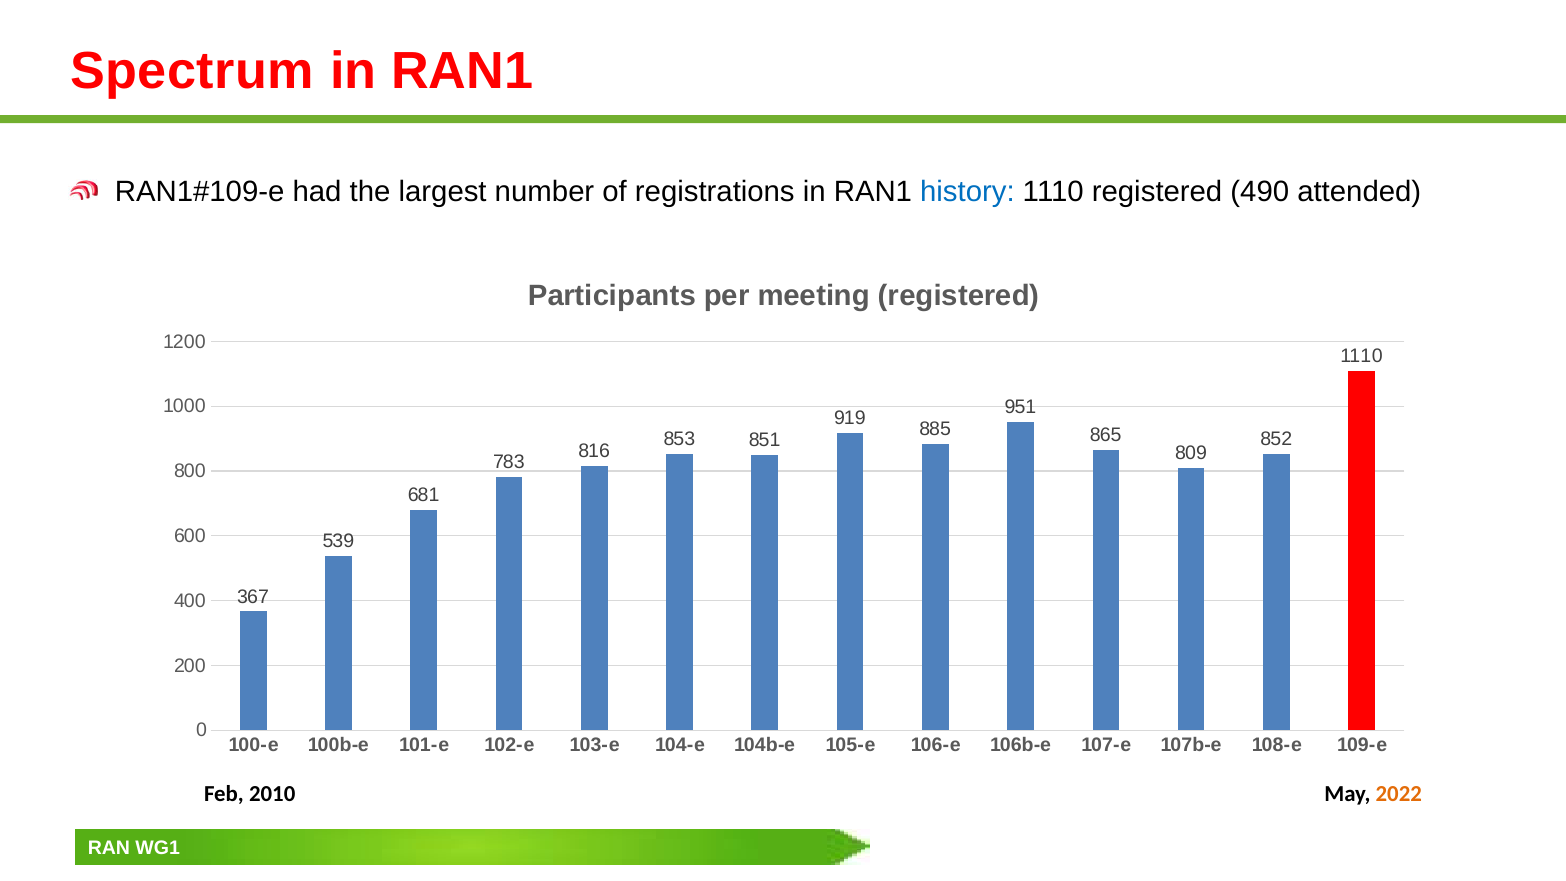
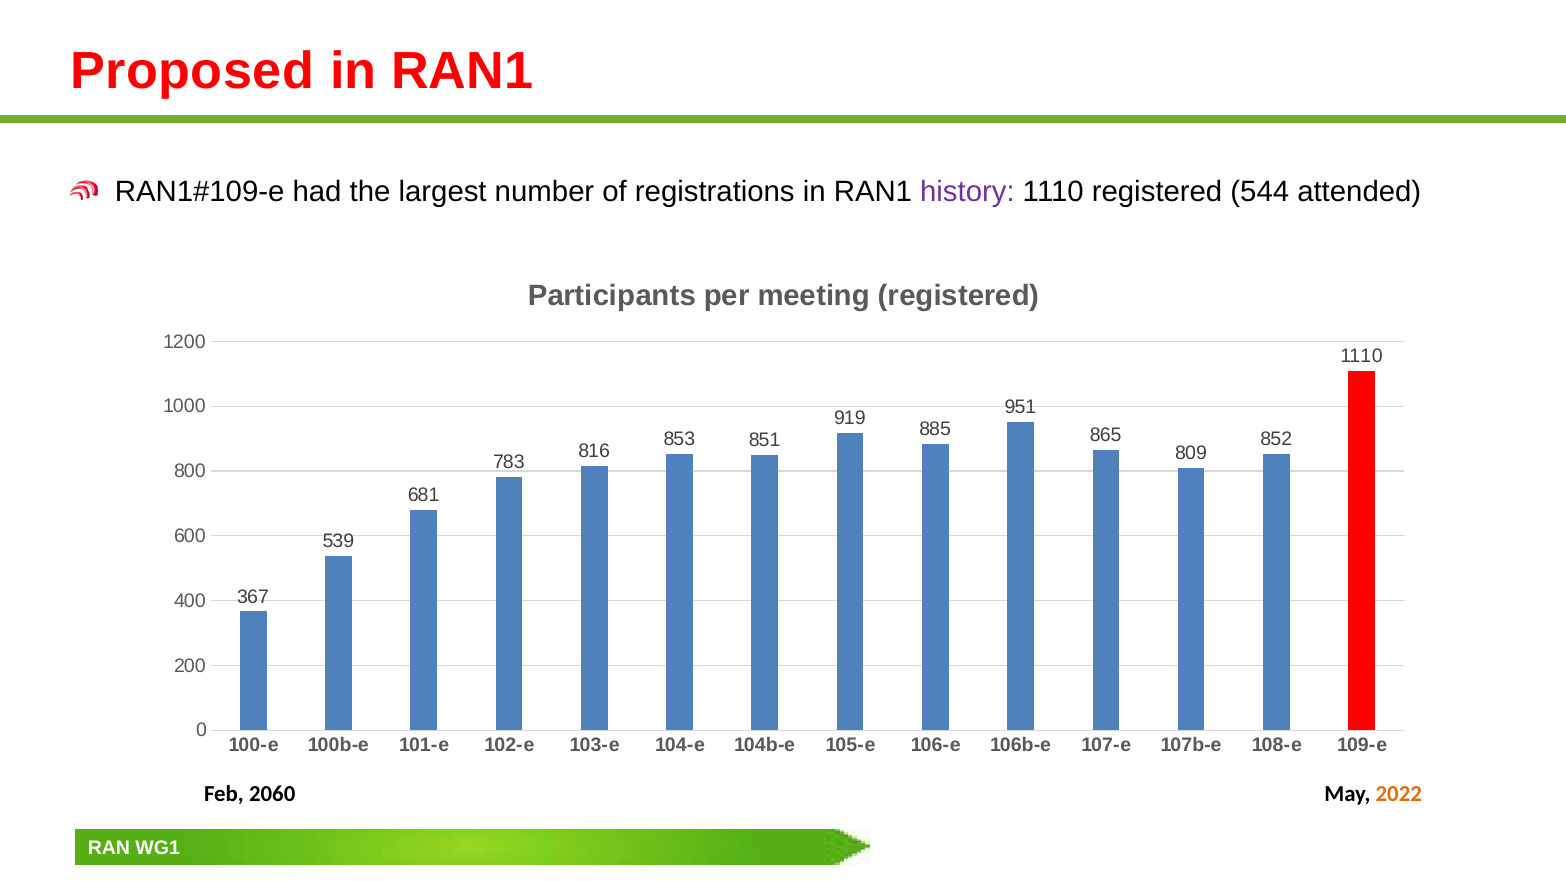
Spectrum: Spectrum -> Proposed
history colour: blue -> purple
490: 490 -> 544
2010: 2010 -> 2060
